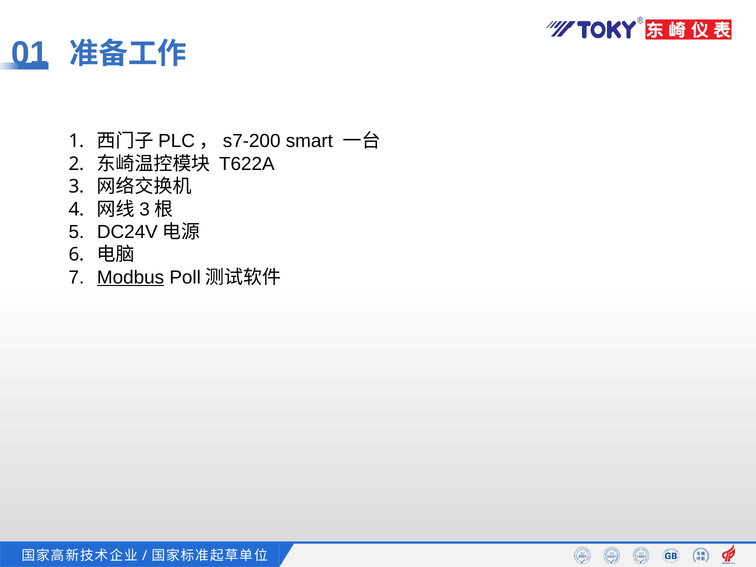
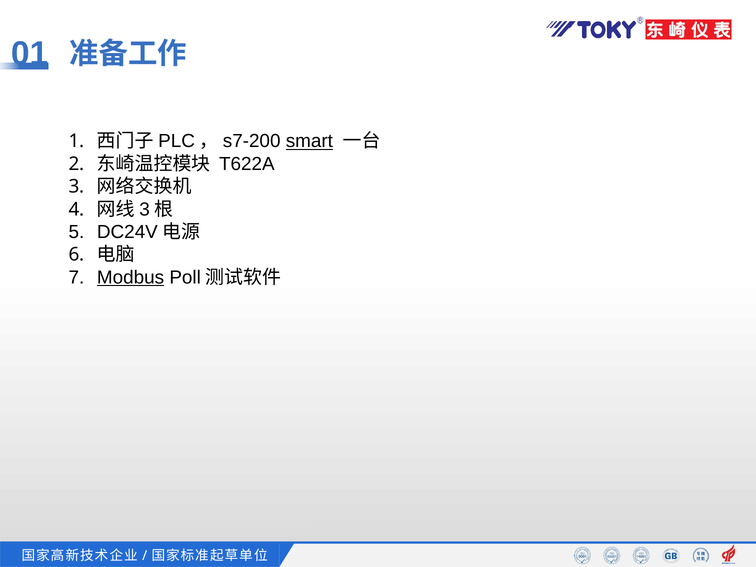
smart underline: none -> present
